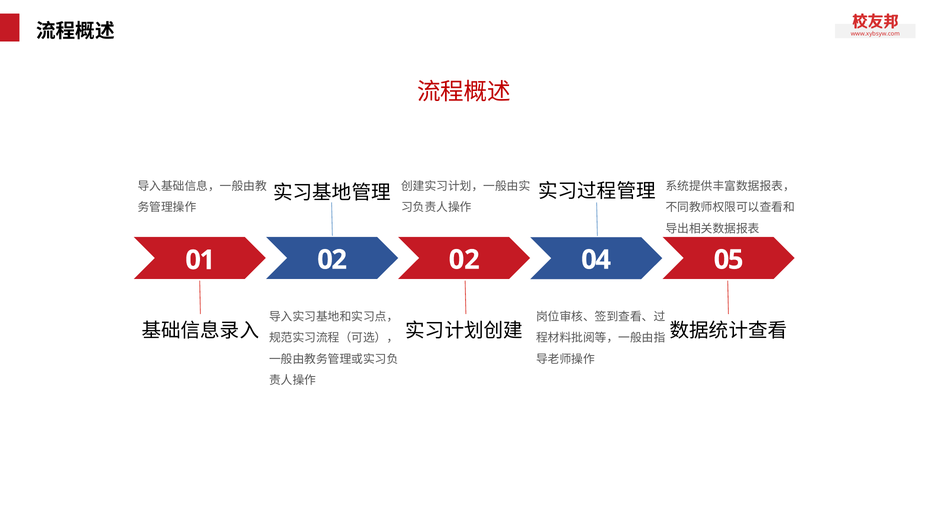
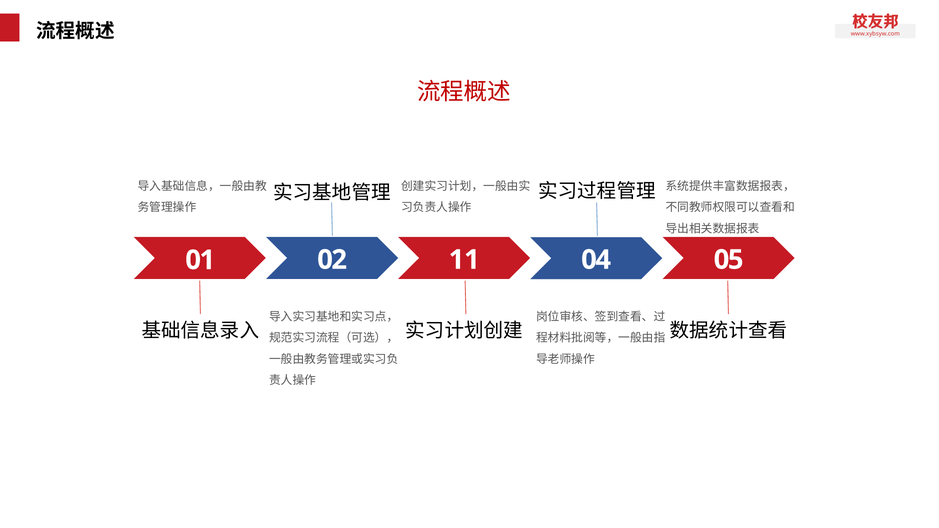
02 02: 02 -> 11
